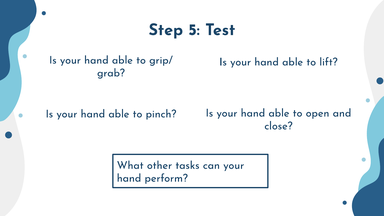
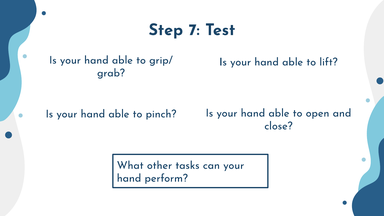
5: 5 -> 7
